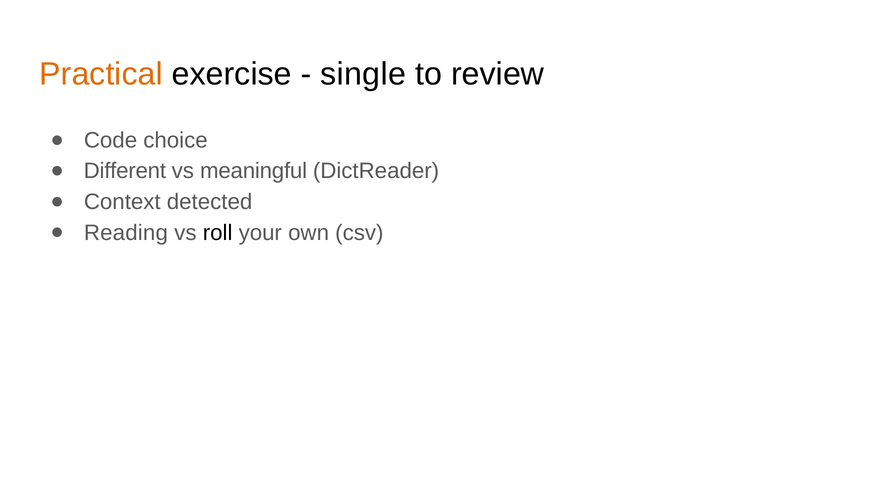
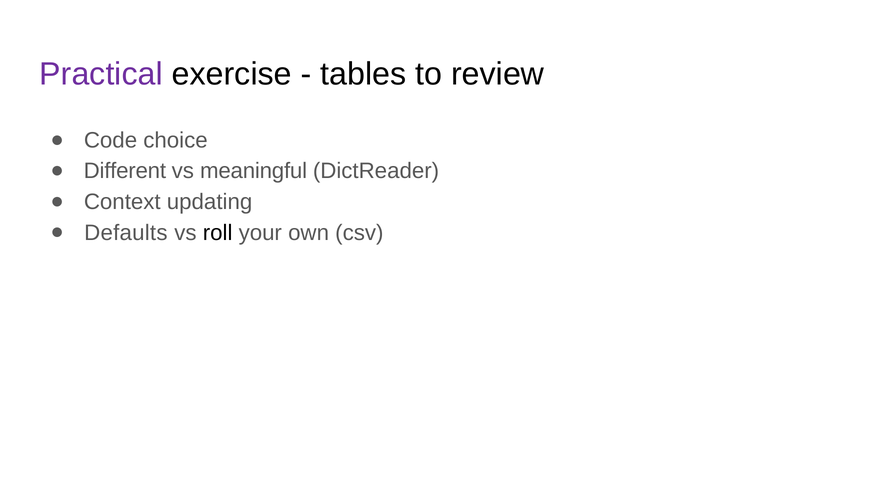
Practical colour: orange -> purple
single: single -> tables
detected: detected -> updating
Reading: Reading -> Defaults
